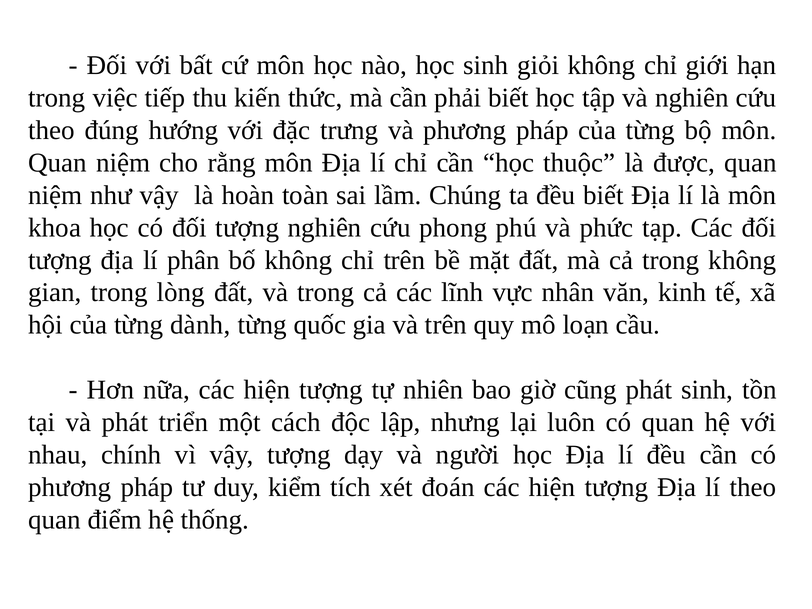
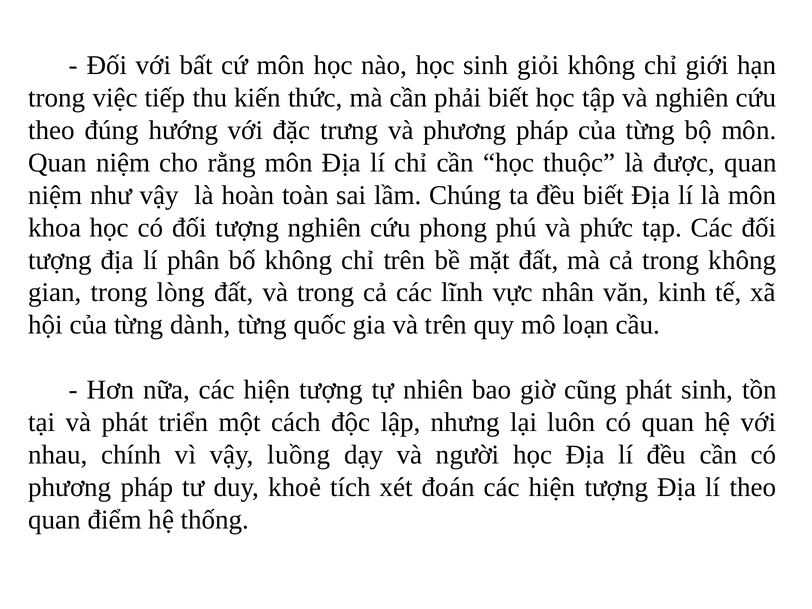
vậy tượng: tượng -> luồng
kiểm: kiểm -> khoẻ
